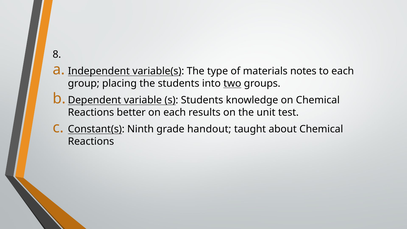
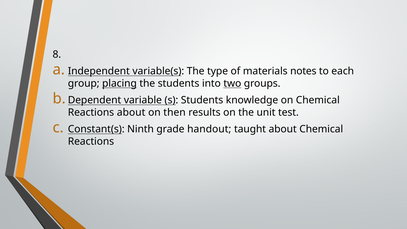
placing underline: none -> present
Reactions better: better -> about
on each: each -> then
